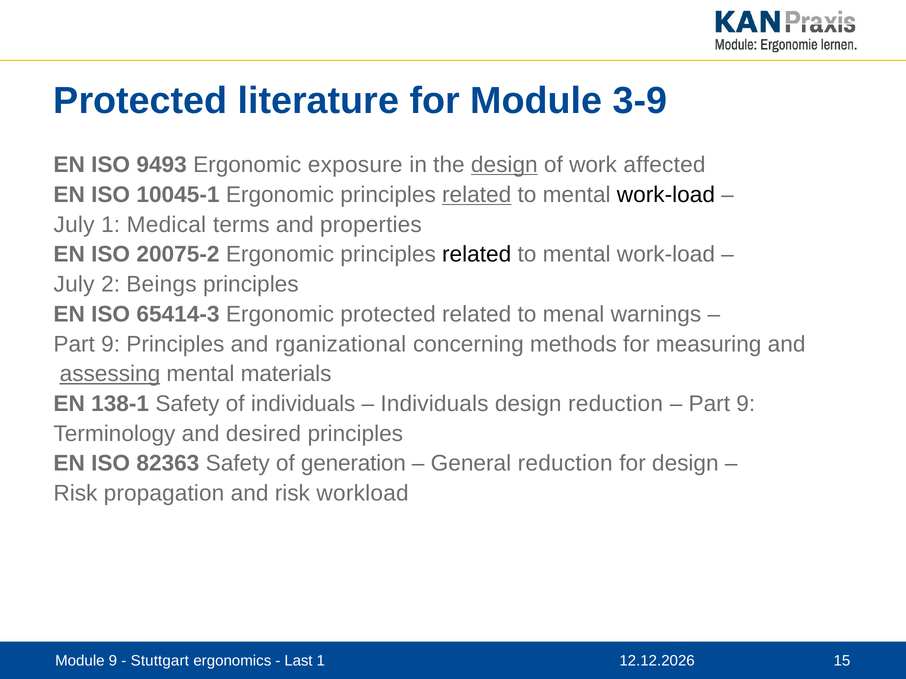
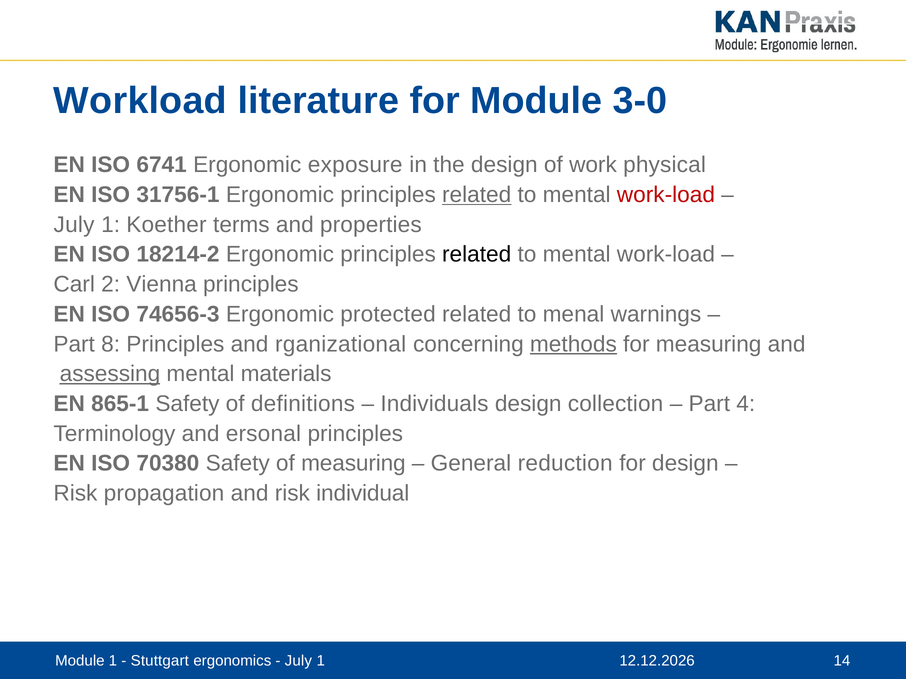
Protected at (140, 101): Protected -> Workload
3-9: 3-9 -> 3-0
9493: 9493 -> 6741
design at (504, 165) underline: present -> none
affected: affected -> physical
10045-1: 10045-1 -> 31756-1
work-load at (666, 195) colour: black -> red
Medical: Medical -> Koether
20075-2: 20075-2 -> 18214-2
July at (74, 285): July -> Carl
Beings: Beings -> Vienna
65414-3: 65414-3 -> 74656-3
9 at (111, 344): 9 -> 8
methods underline: none -> present
138-1: 138-1 -> 865-1
of individuals: individuals -> definitions
design reduction: reduction -> collection
9 at (746, 404): 9 -> 4
desired: desired -> ersonal
82363: 82363 -> 70380
of generation: generation -> measuring
workload: workload -> individual
Module 9: 9 -> 1
Last at (298, 661): Last -> July
15: 15 -> 14
